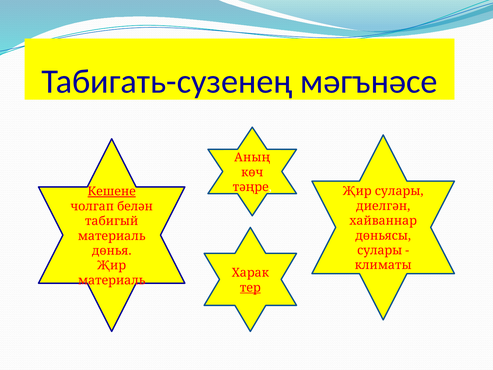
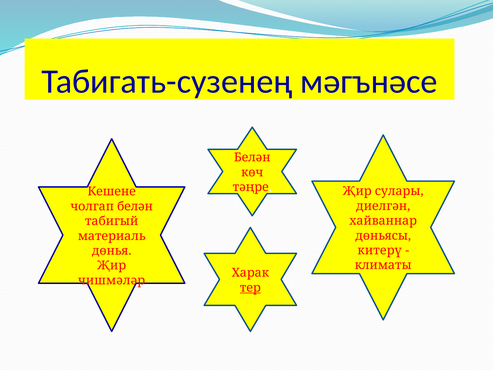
Аның at (252, 157): Аның -> Белән
Кешене underline: present -> none
сулары at (380, 250): сулары -> китерү
материаль at (112, 280): материаль -> чишмәләр
